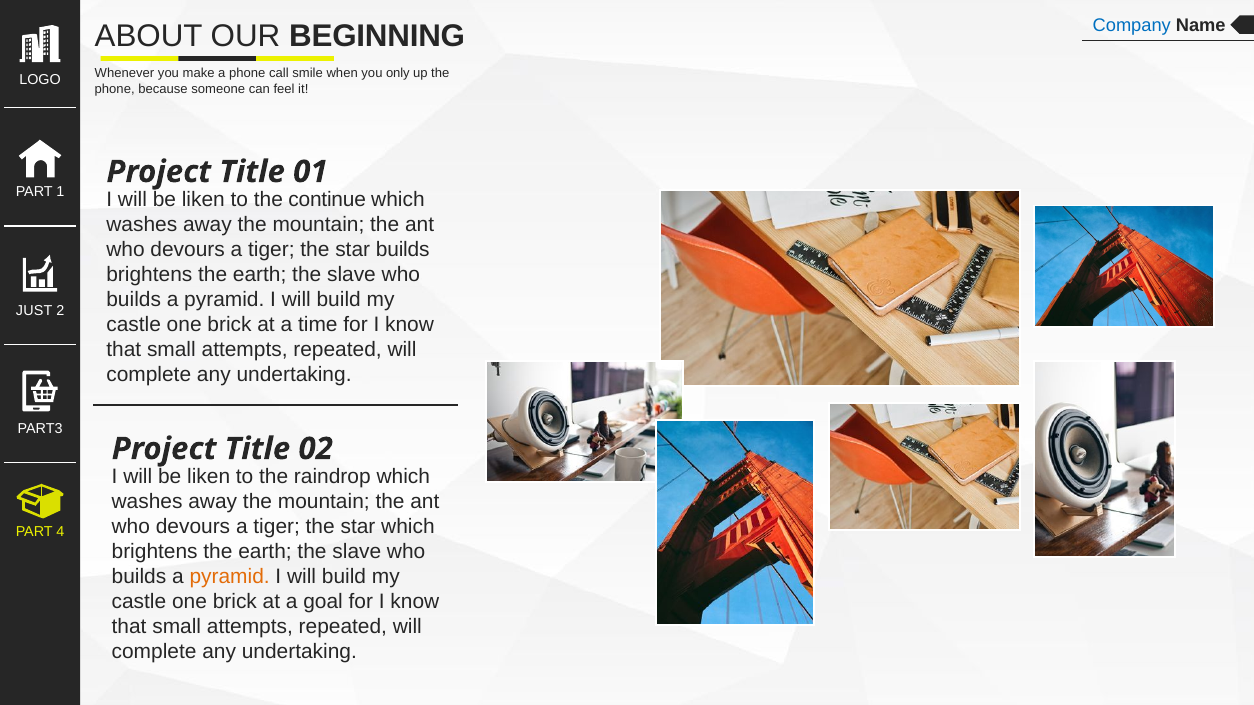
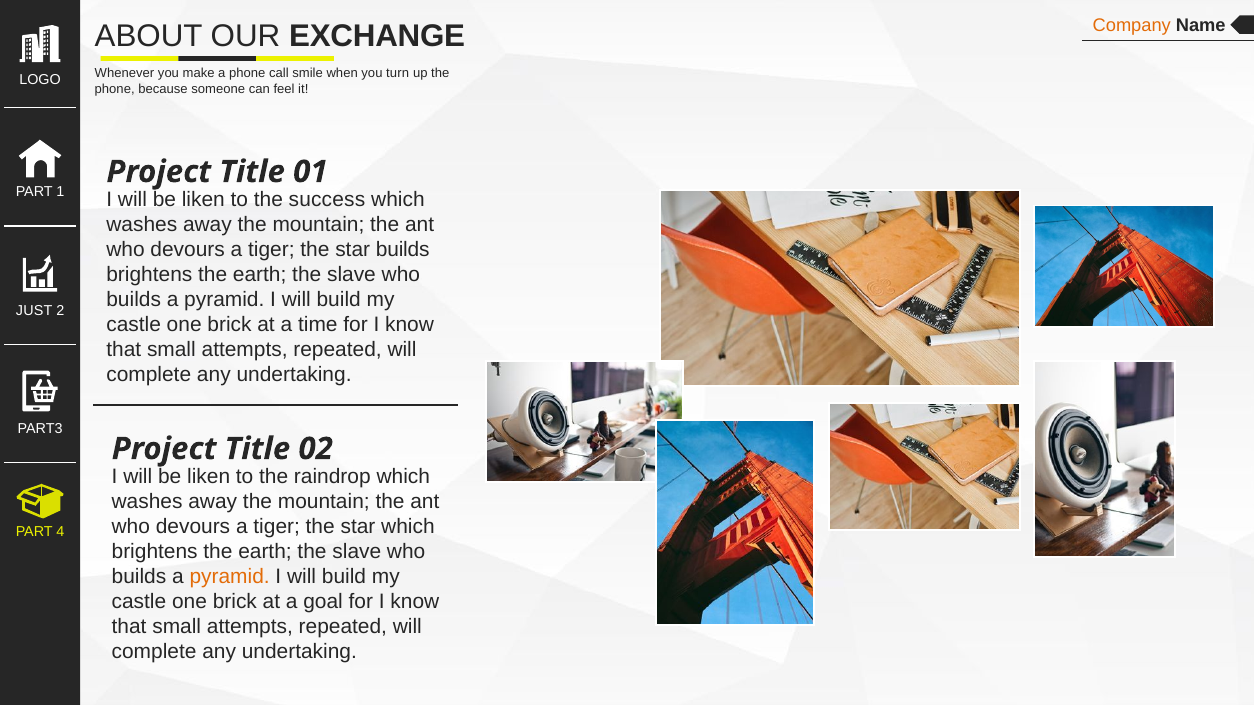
Company colour: blue -> orange
BEGINNING: BEGINNING -> EXCHANGE
only: only -> turn
continue: continue -> success
